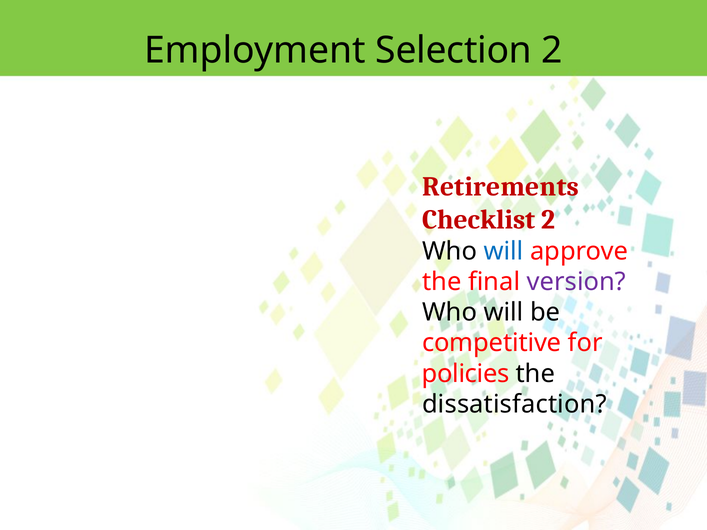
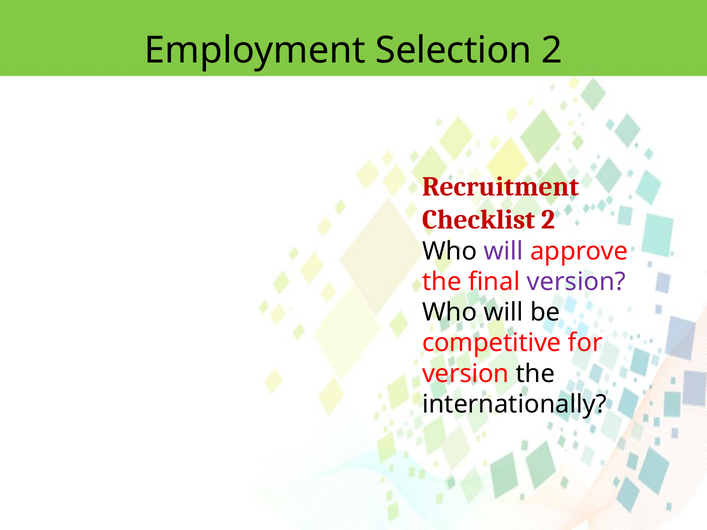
Retirements: Retirements -> Recruitment
will at (504, 251) colour: blue -> purple
policies at (466, 374): policies -> version
dissatisfaction: dissatisfaction -> internationally
